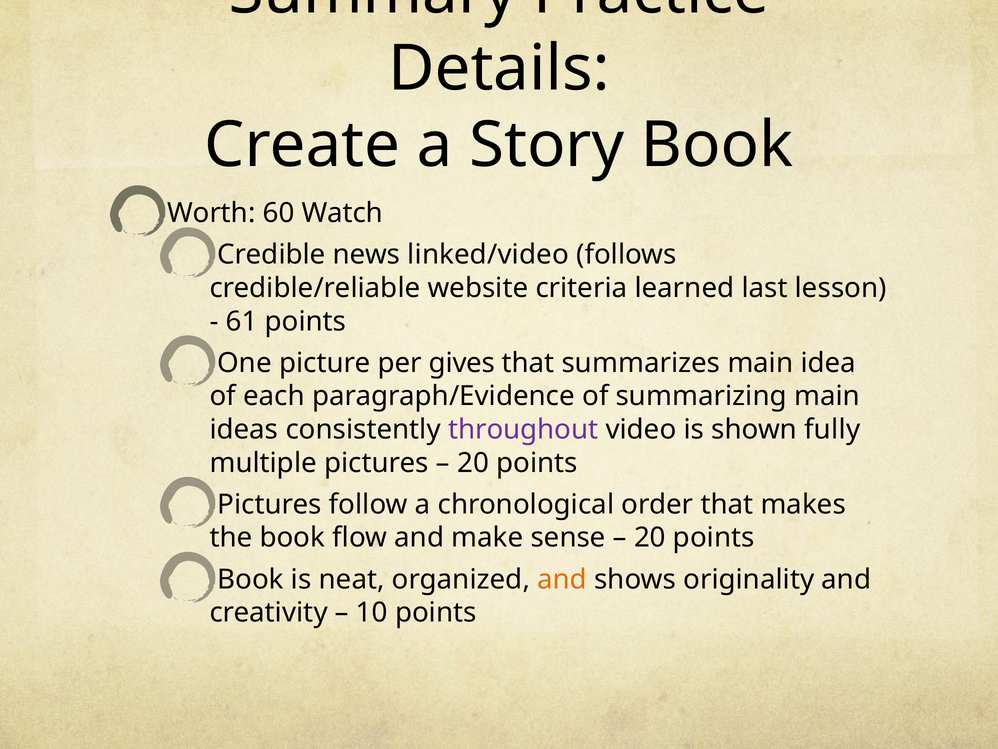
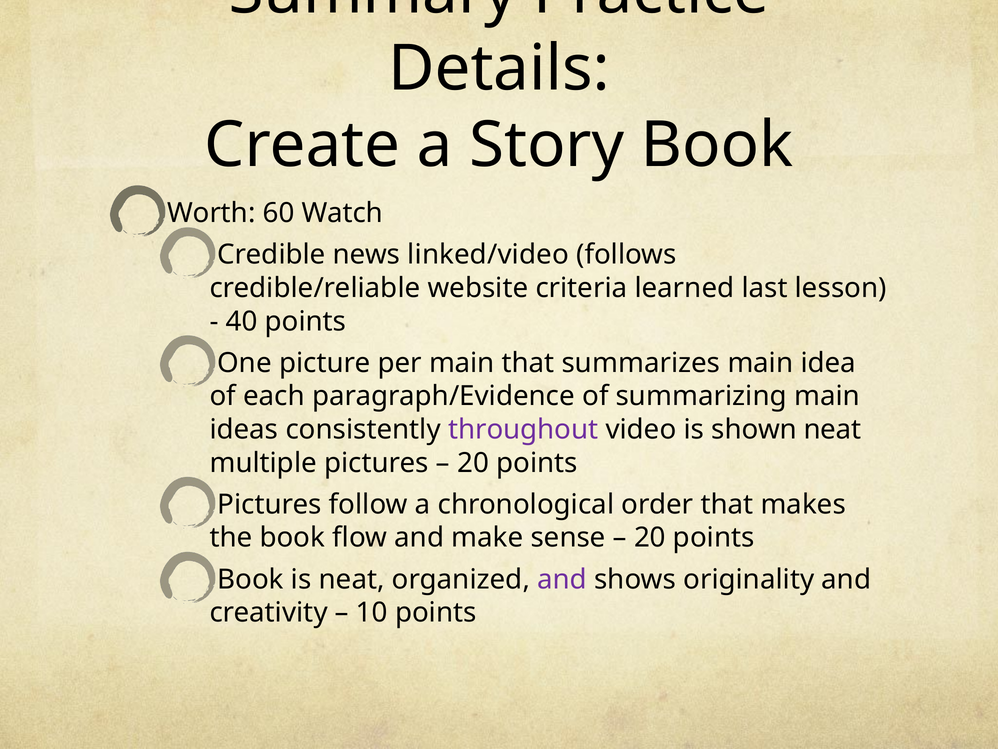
61: 61 -> 40
per gives: gives -> main
shown fully: fully -> neat
and at (562, 579) colour: orange -> purple
